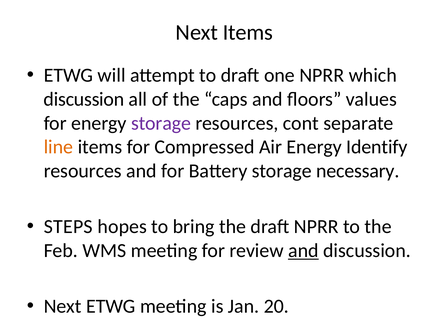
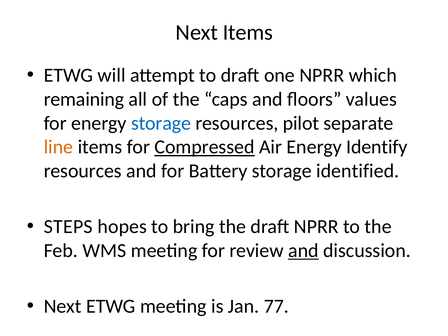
discussion at (84, 99): discussion -> remaining
storage at (161, 123) colour: purple -> blue
cont: cont -> pilot
Compressed underline: none -> present
necessary: necessary -> identified
20: 20 -> 77
